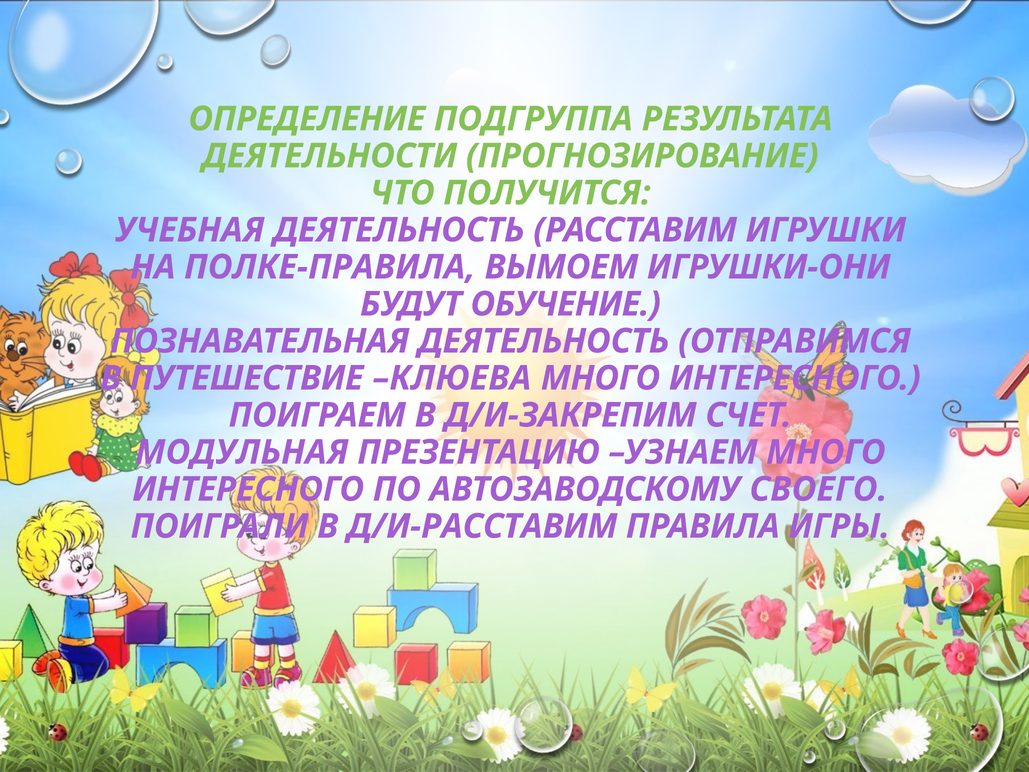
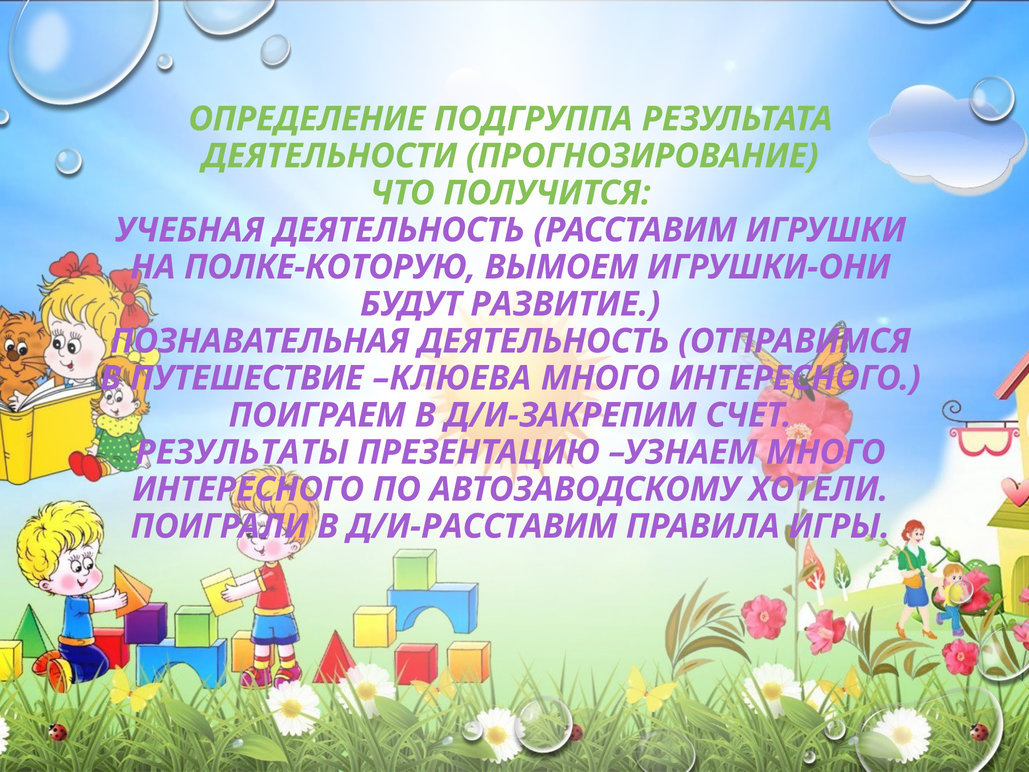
ПОЛКЕ-ПРАВИЛА: ПОЛКЕ-ПРАВИЛА -> ПОЛКЕ-КОТОРУЮ
ОБУЧЕНИЕ: ОБУЧЕНИЕ -> РАЗВИТИЕ
МОДУЛЬНАЯ: МОДУЛЬНАЯ -> РЕЗУЛЬТАТЫ
СВОЕГО: СВОЕГО -> ХОТЕЛИ
